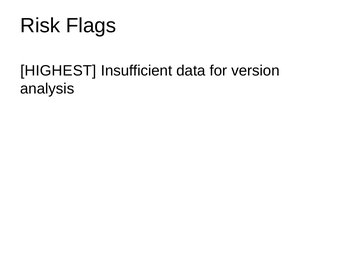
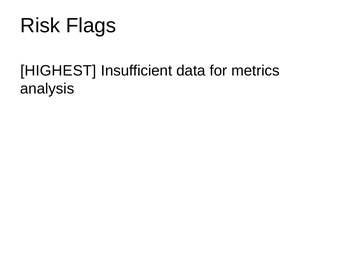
version: version -> metrics
